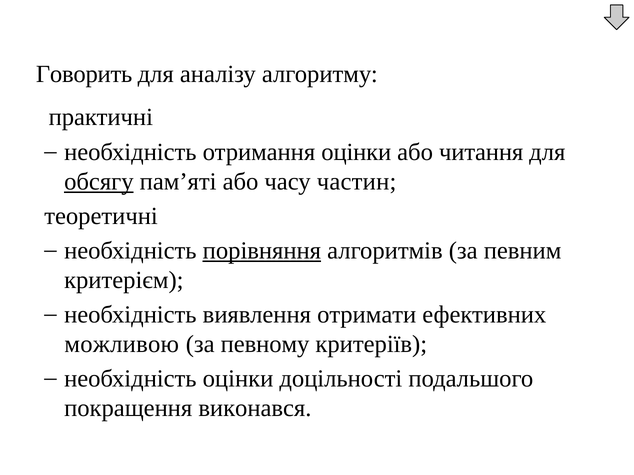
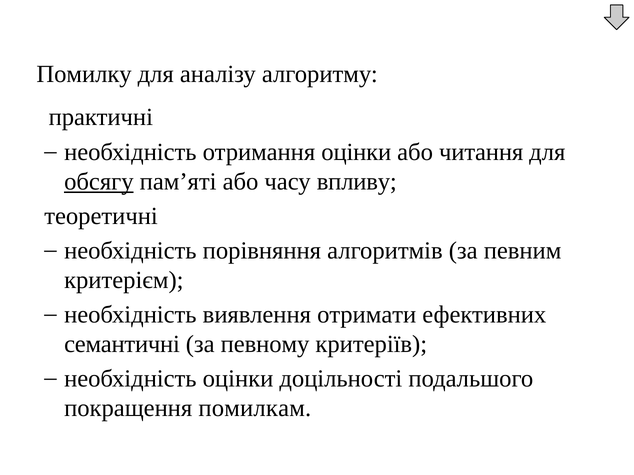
Говорить: Говорить -> Помилку
частин: частин -> впливу
порівняння underline: present -> none
можливою: можливою -> семантичні
виконався: виконався -> помилкам
